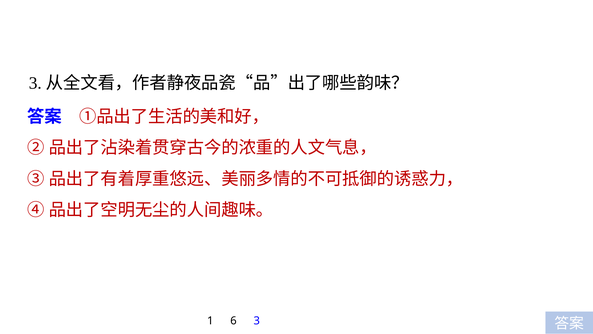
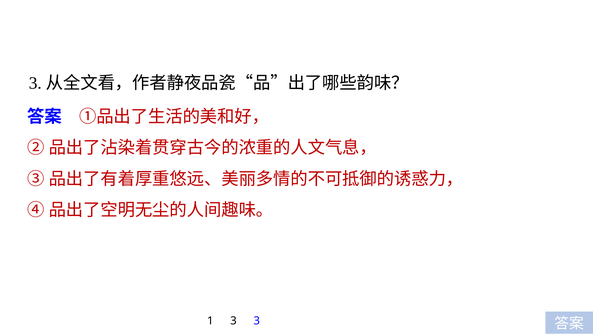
1 6: 6 -> 3
